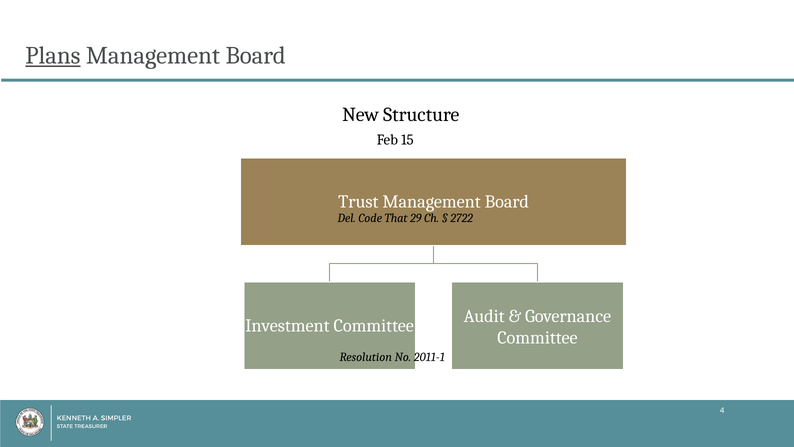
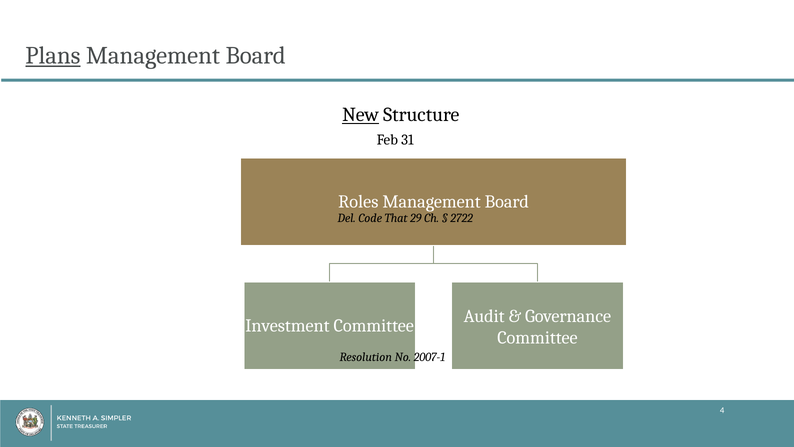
New underline: none -> present
15: 15 -> 31
Trust: Trust -> Roles
2011-1: 2011-1 -> 2007-1
